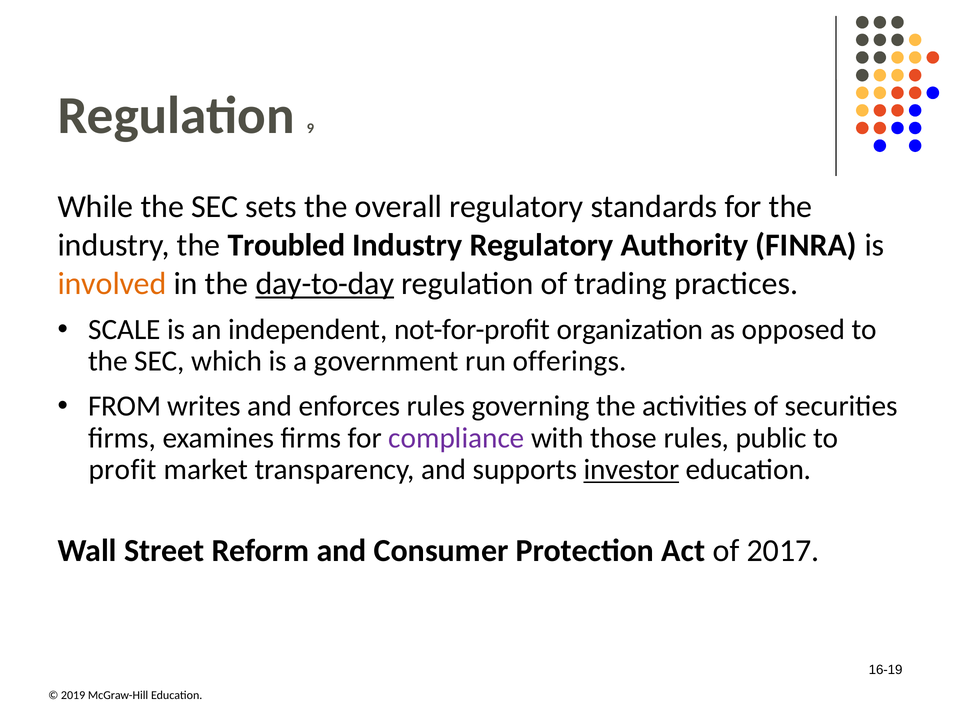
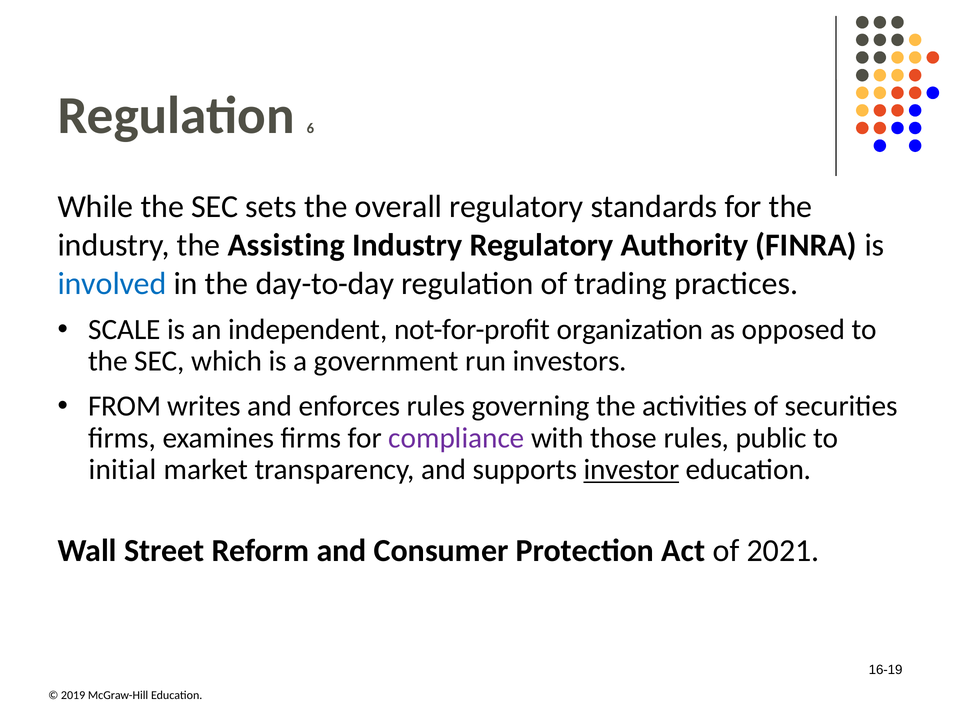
9: 9 -> 6
Troubled: Troubled -> Assisting
involved colour: orange -> blue
day-to-day underline: present -> none
offerings: offerings -> investors
profit: profit -> initial
2017: 2017 -> 2021
